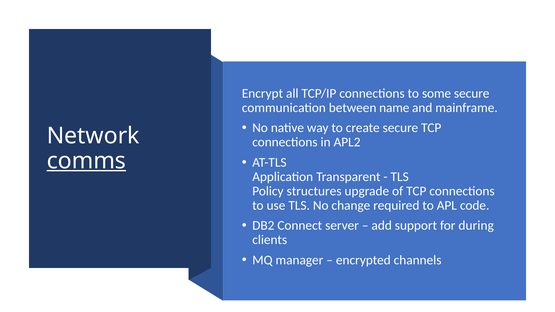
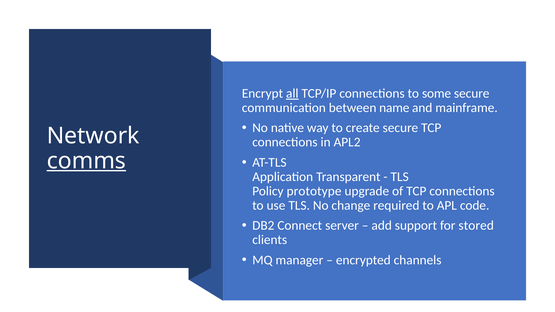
all underline: none -> present
structures: structures -> prototype
during: during -> stored
